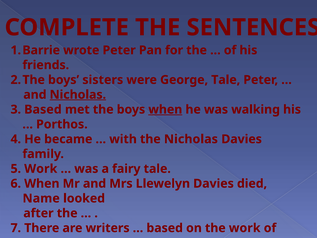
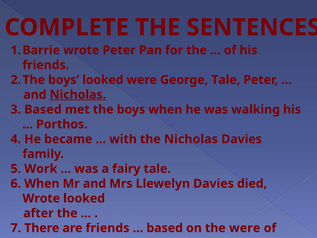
boys sisters: sisters -> looked
when at (165, 109) underline: present -> none
Name at (41, 198): Name -> Wrote
are writers: writers -> friends
the work: work -> were
